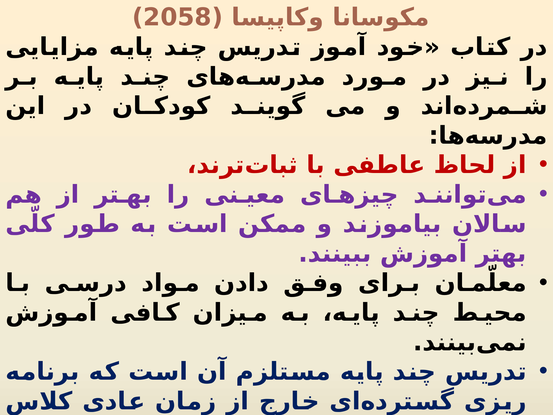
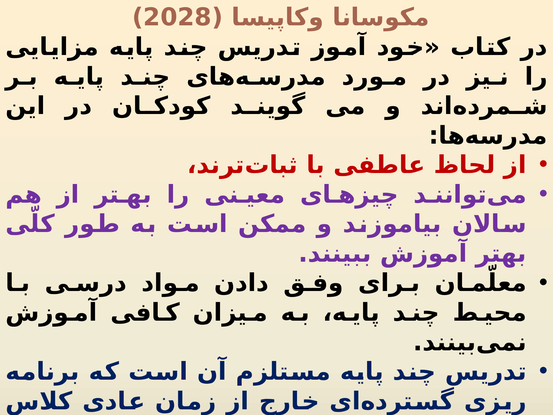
2058: 2058 -> 2028
